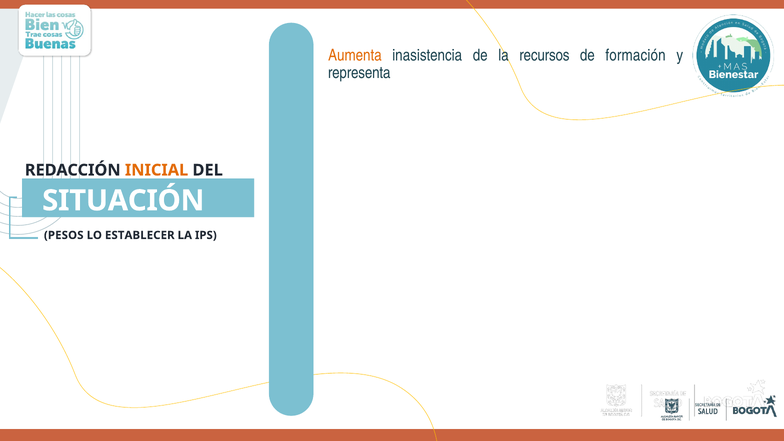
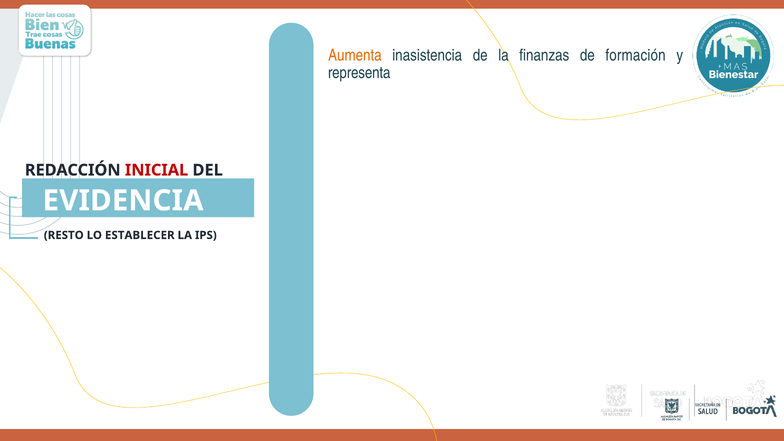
recursos: recursos -> finanzas
INICIAL colour: orange -> red
SITUACIÓN: SITUACIÓN -> EVIDENCIA
PESOS: PESOS -> RESTO
